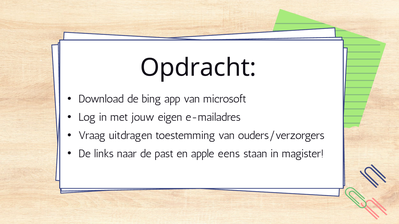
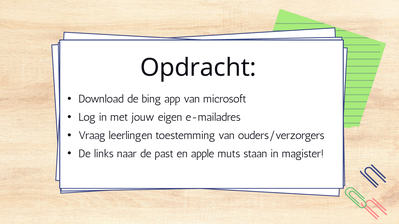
uitdragen: uitdragen -> leerlingen
eens: eens -> muts
